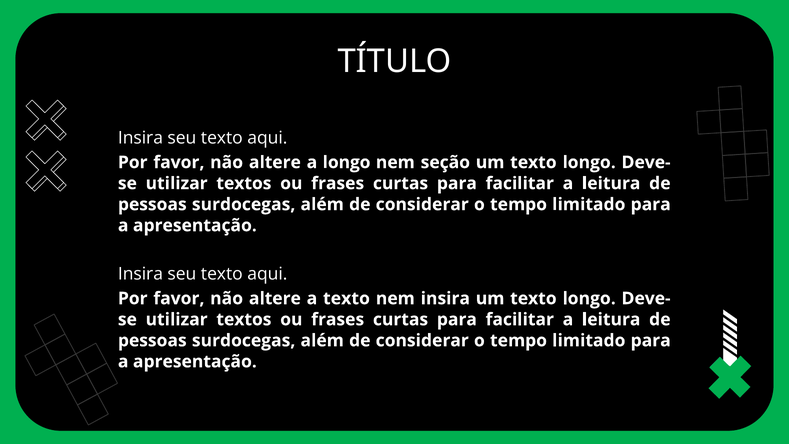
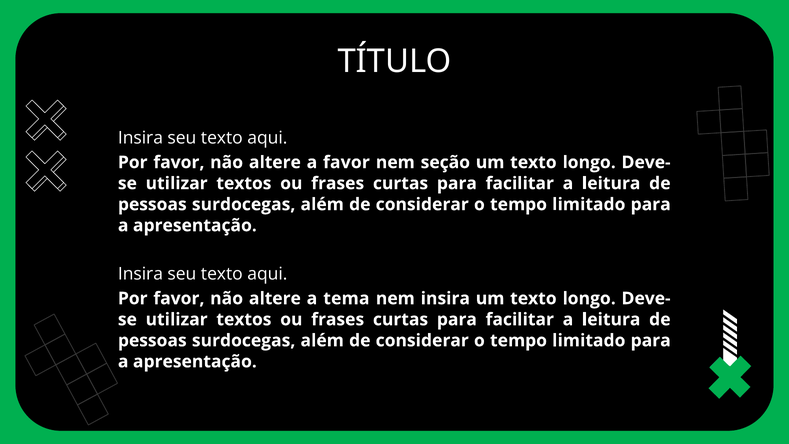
a longo: longo -> favor
a texto: texto -> tema
